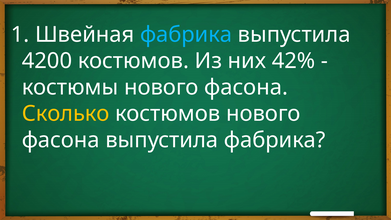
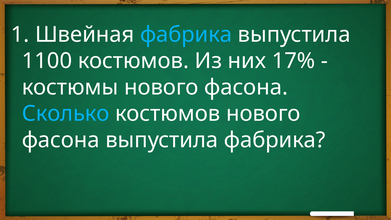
4200: 4200 -> 1100
42%: 42% -> 17%
Сколько colour: yellow -> light blue
